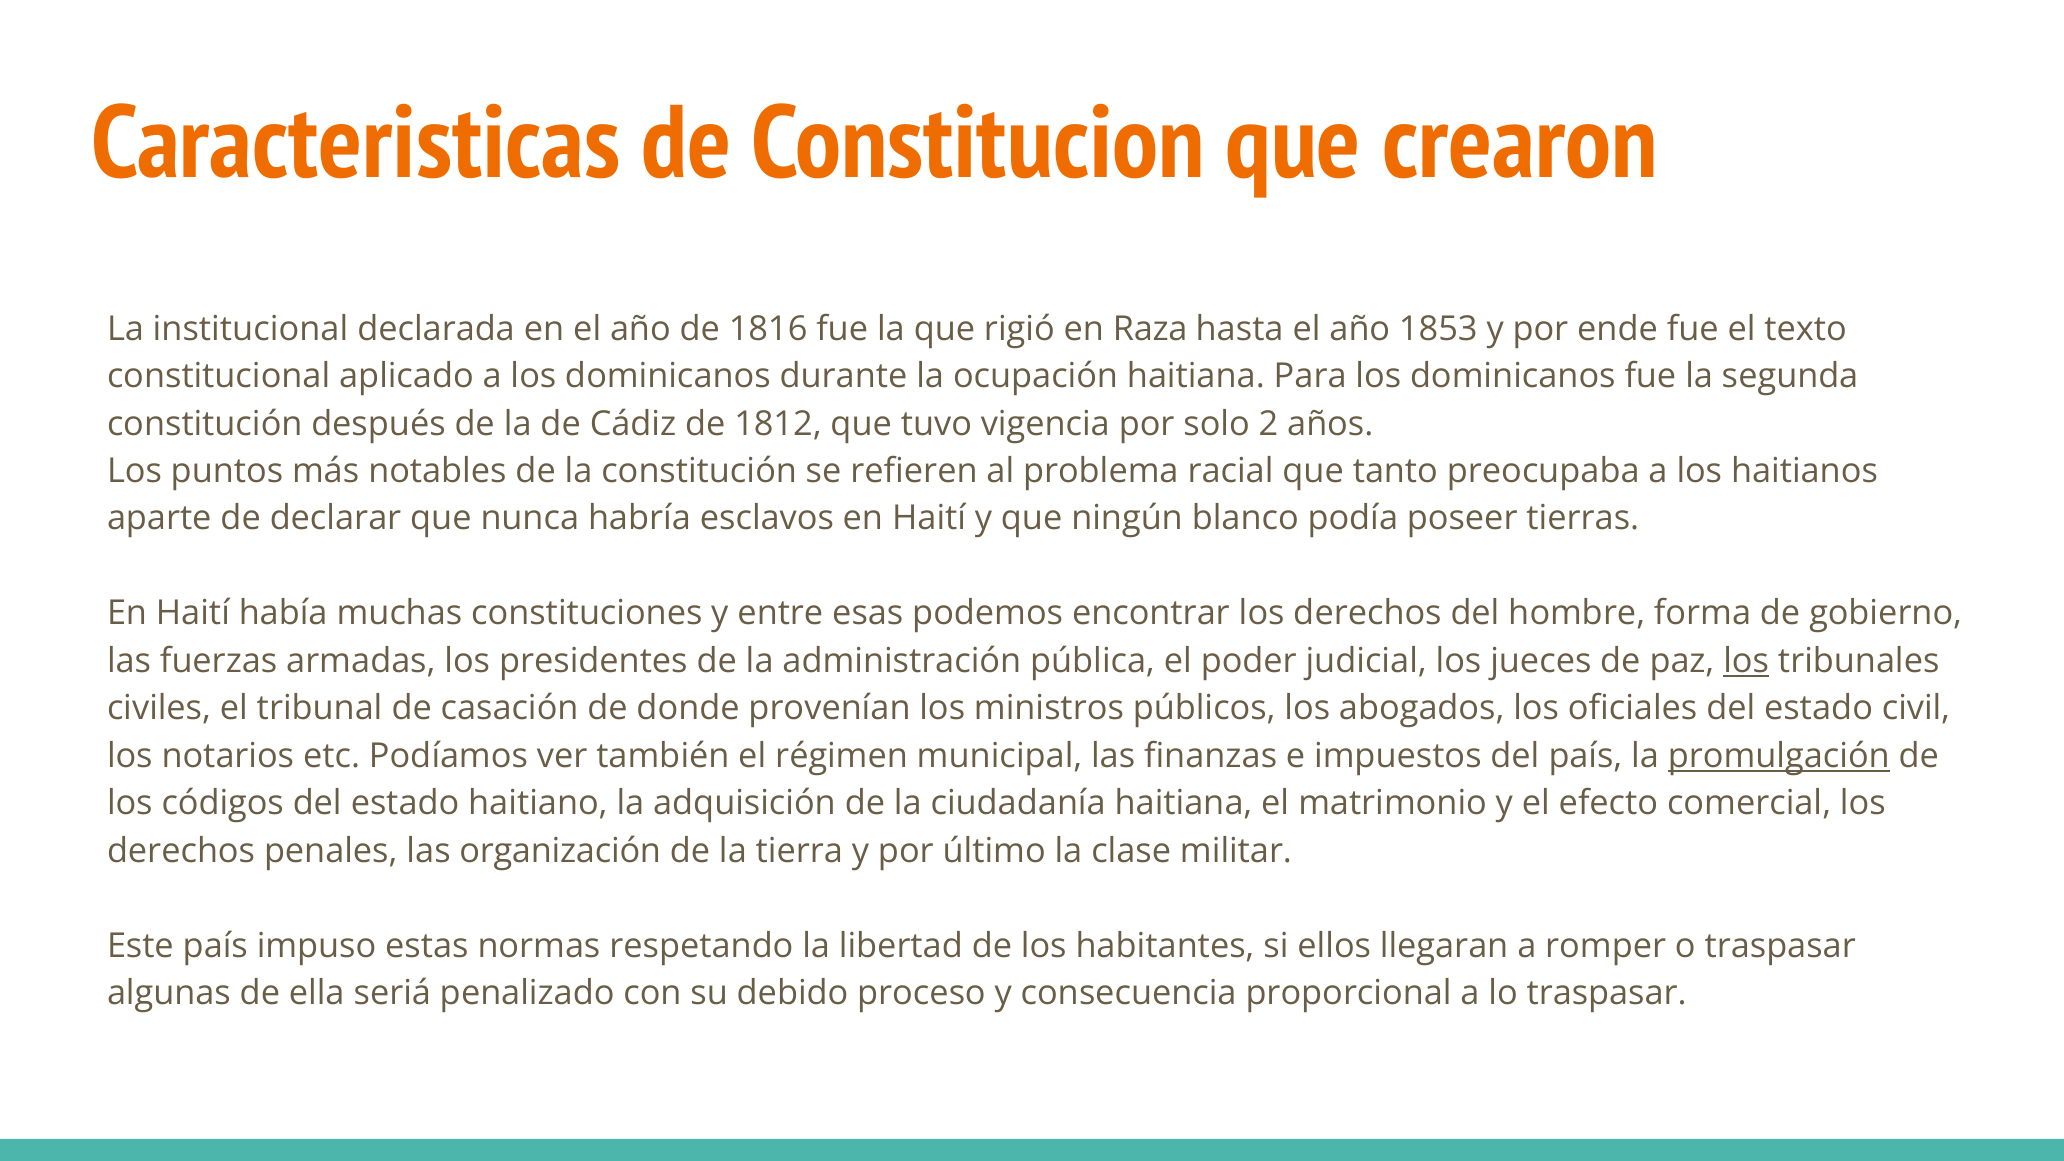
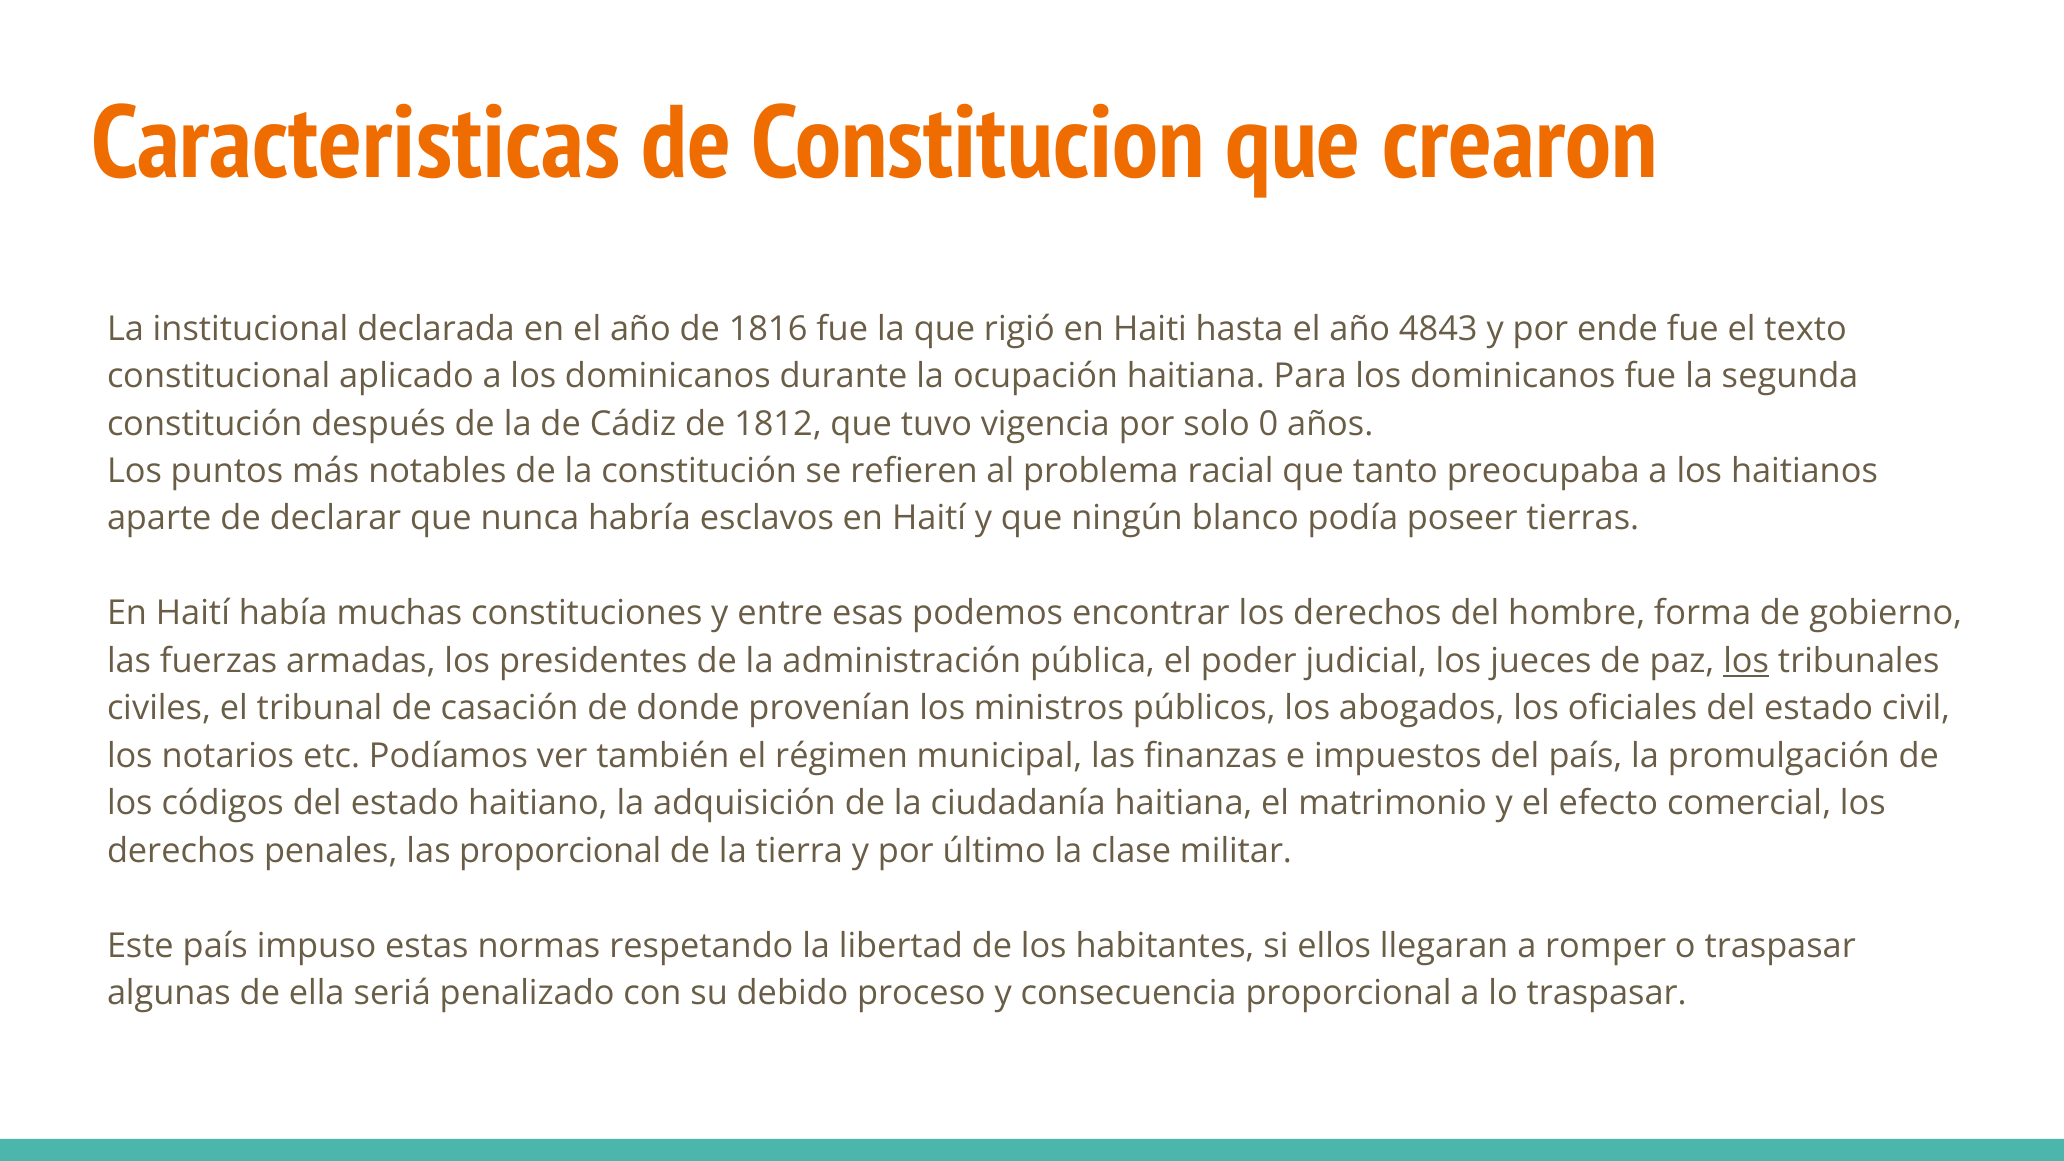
Raza: Raza -> Haiti
1853: 1853 -> 4843
2: 2 -> 0
promulgación underline: present -> none
las organización: organización -> proporcional
